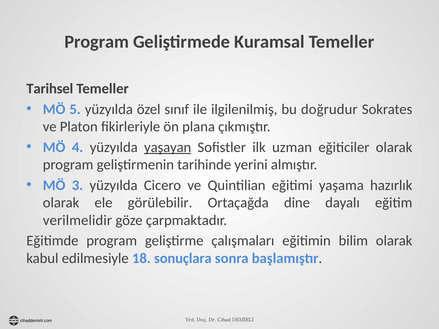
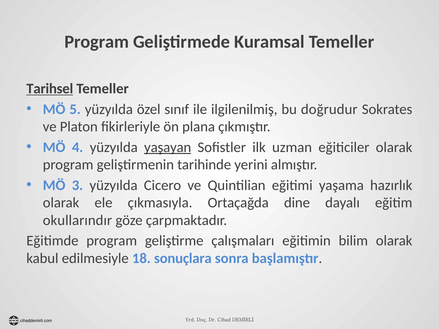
Tarihsel underline: none -> present
görülebilir: görülebilir -> çıkmasıyla
verilmelidir: verilmelidir -> okullarındır
